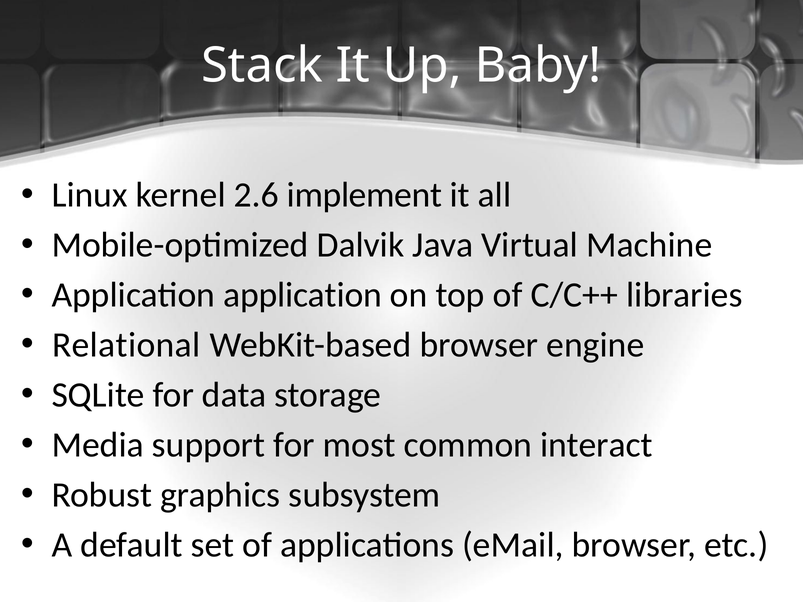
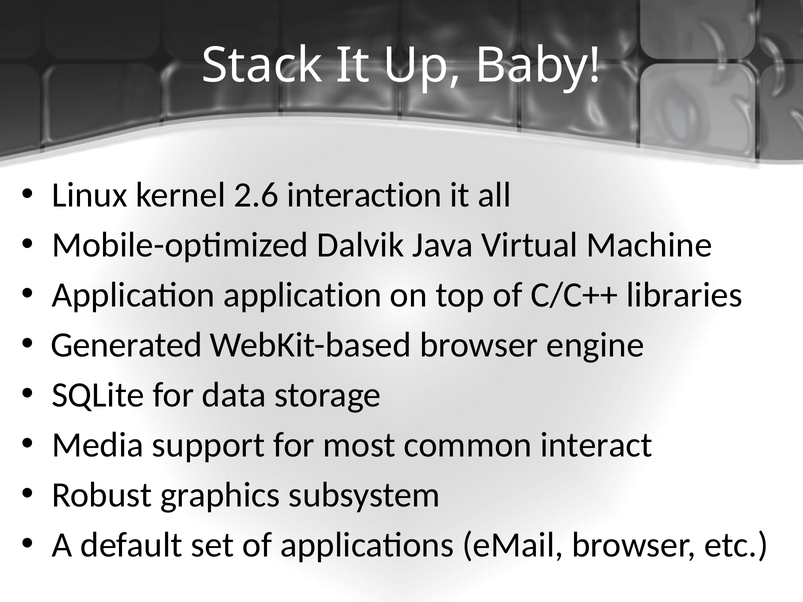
implement: implement -> interaction
Relational: Relational -> Generated
